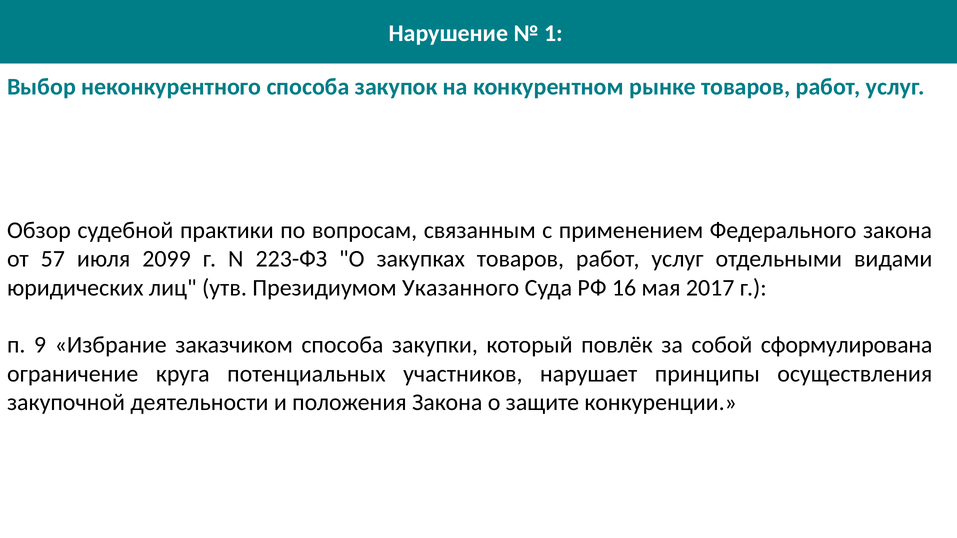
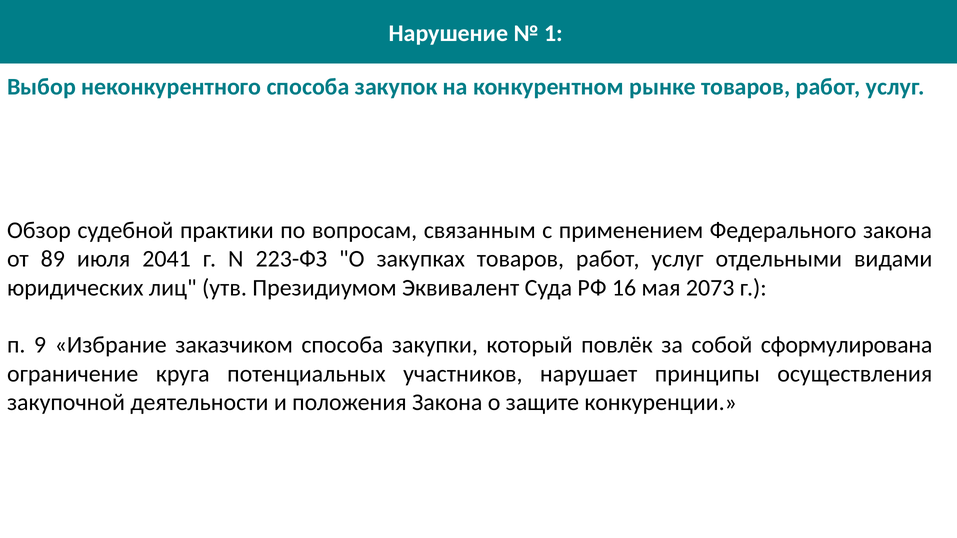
57: 57 -> 89
2099: 2099 -> 2041
Указанного: Указанного -> Эквивалент
2017: 2017 -> 2073
